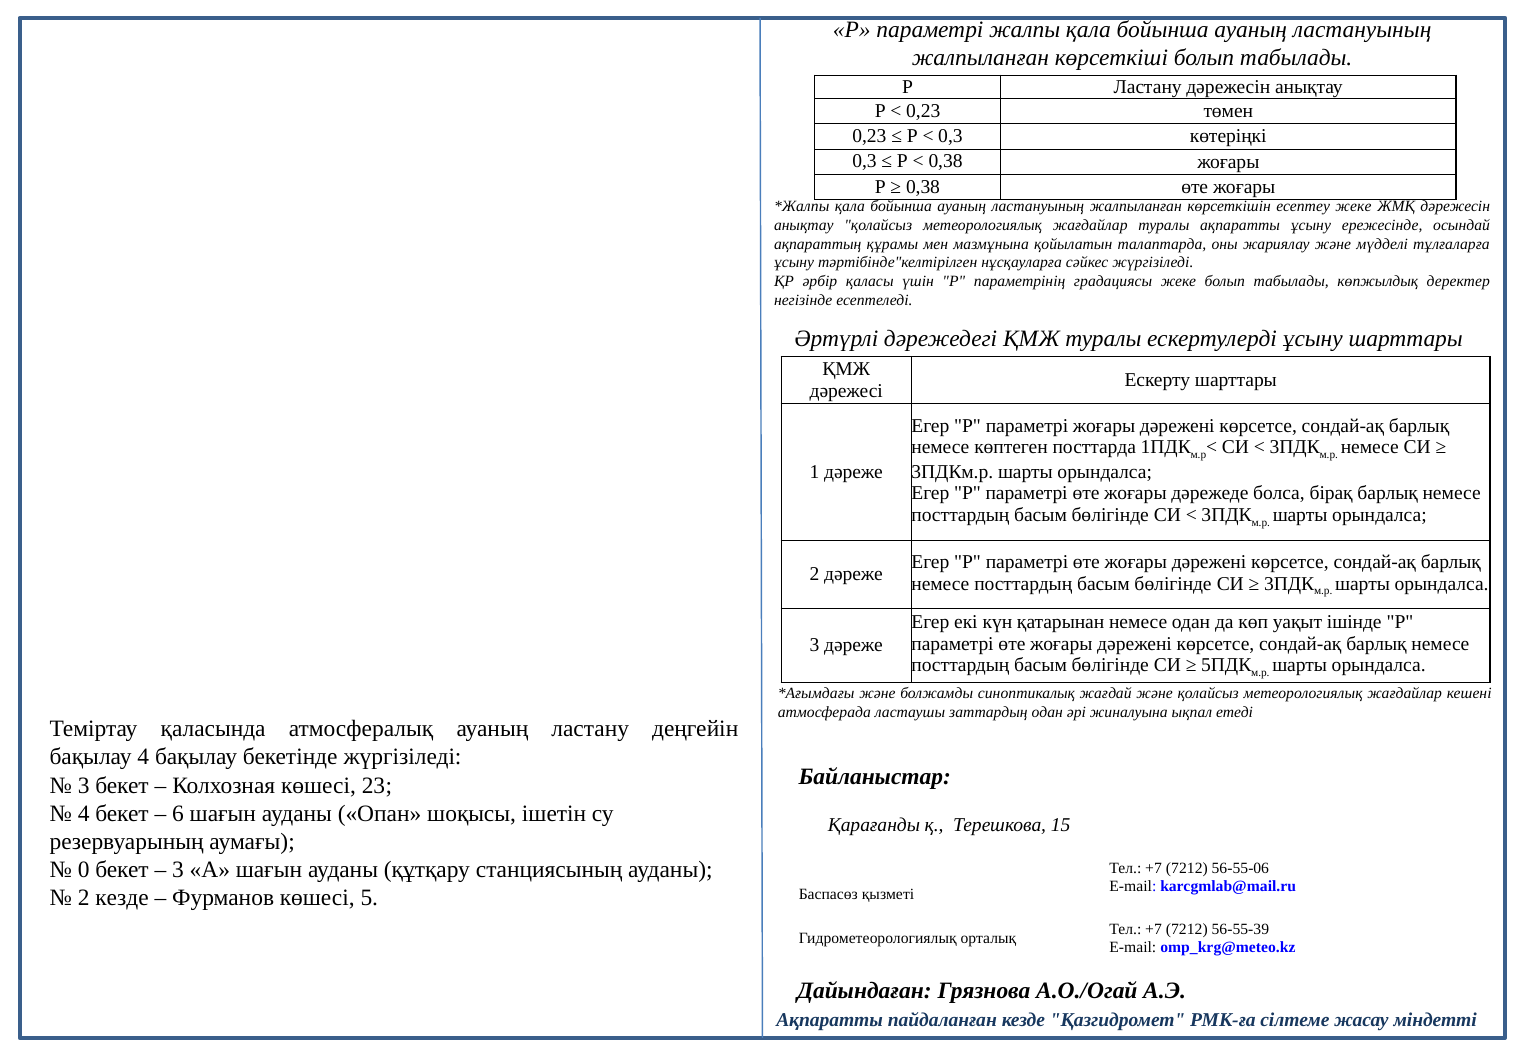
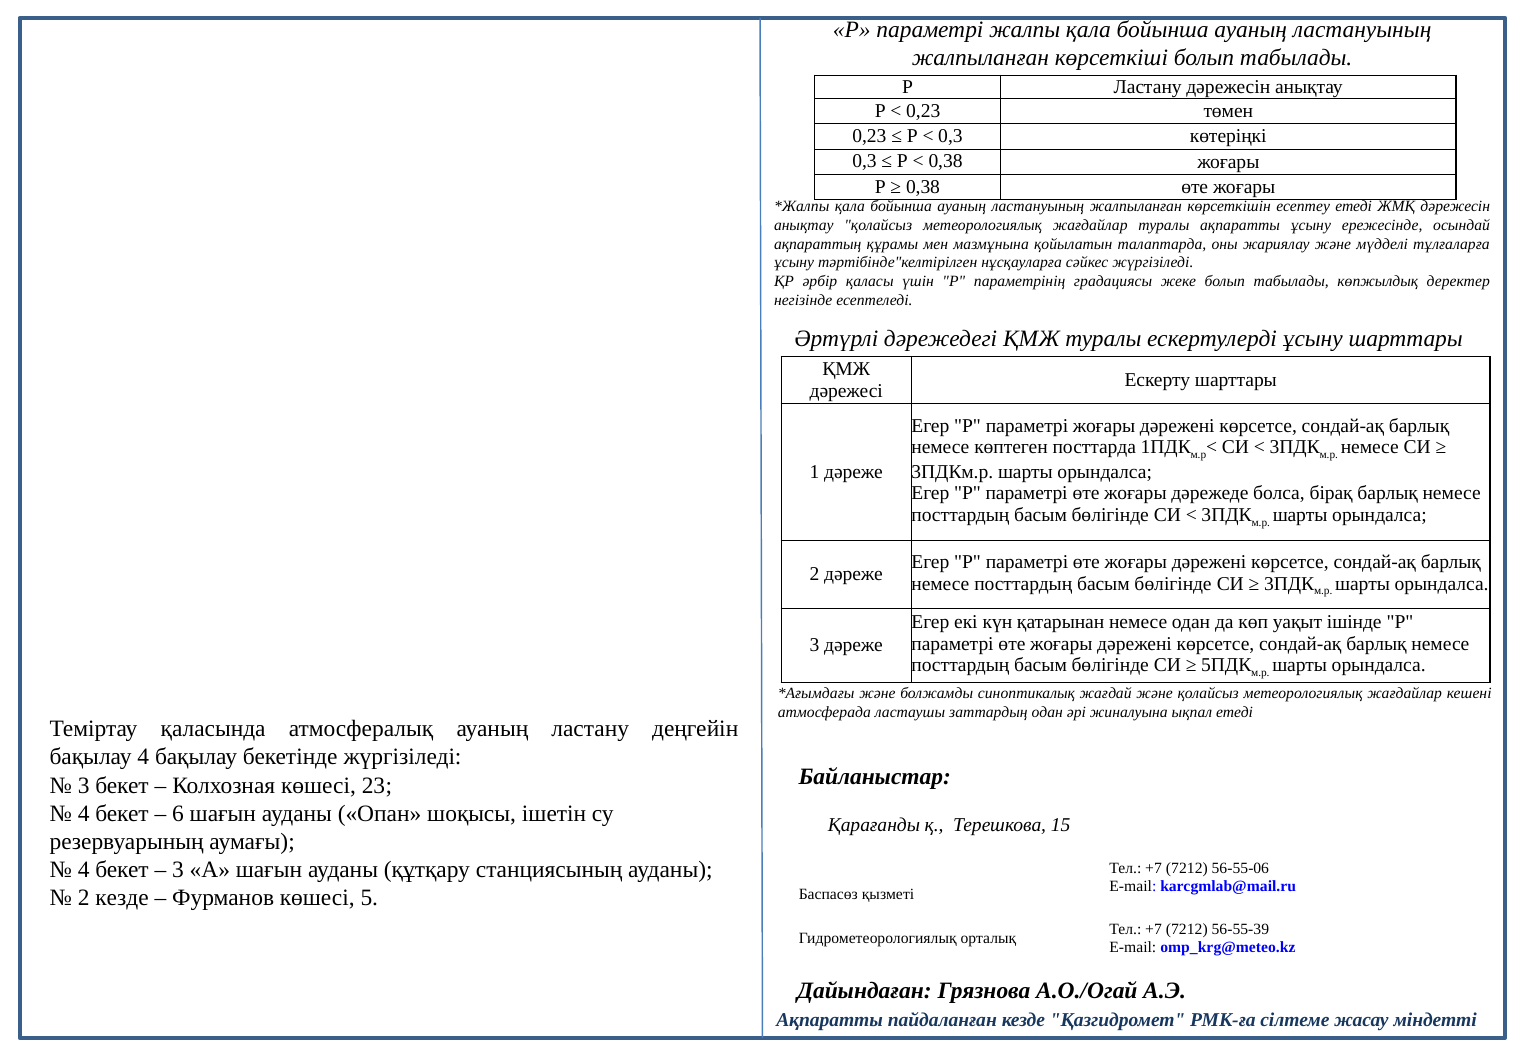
есептеу жеке: жеке -> етеді
0 at (84, 870): 0 -> 4
